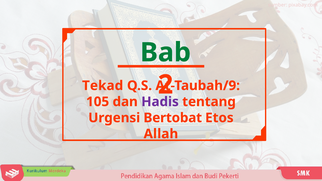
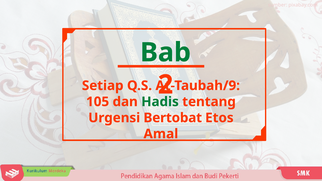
Tekad: Tekad -> Setiap
Hadis colour: purple -> green
Allah: Allah -> Amal
